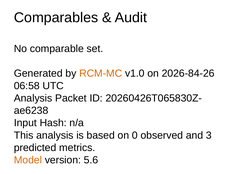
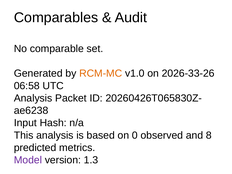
2026-84-26: 2026-84-26 -> 2026-33-26
3: 3 -> 8
Model colour: orange -> purple
5.6: 5.6 -> 1.3
